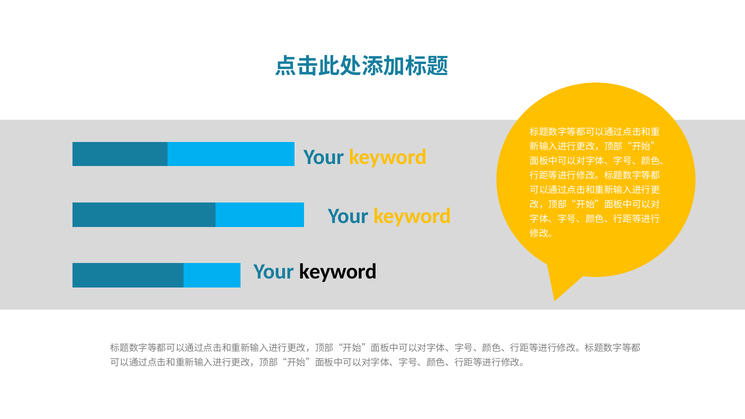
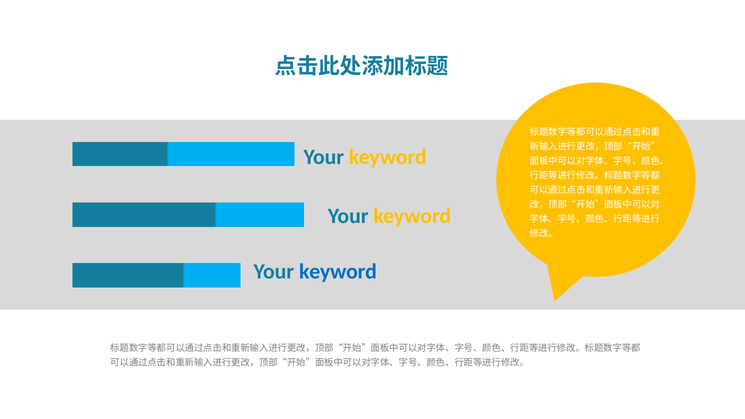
keyword at (338, 272) colour: black -> blue
